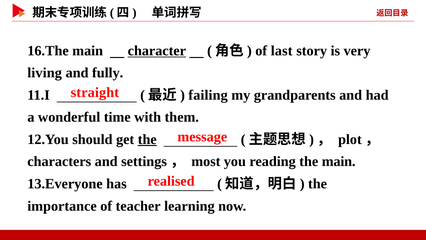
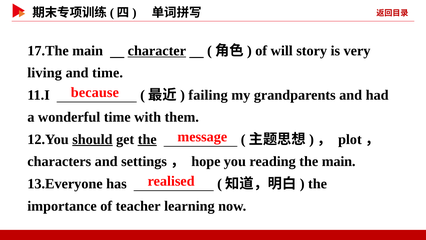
16.The: 16.The -> 17.The
last: last -> will
and fully: fully -> time
straight: straight -> because
should underline: none -> present
most: most -> hope
